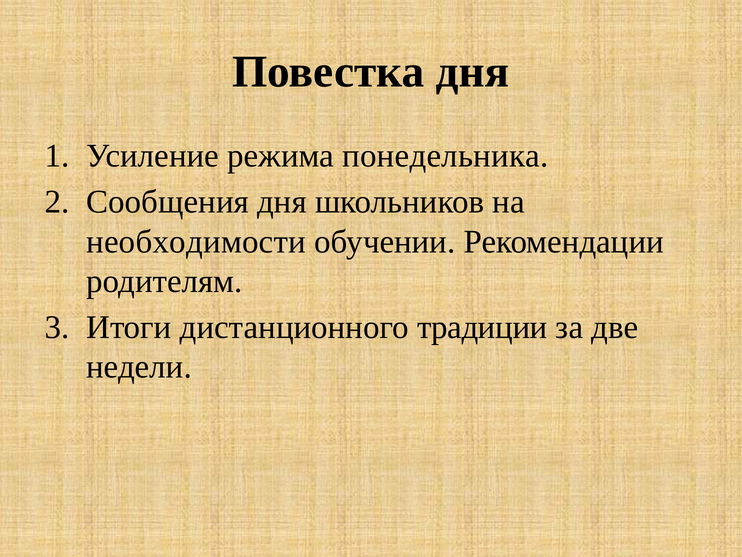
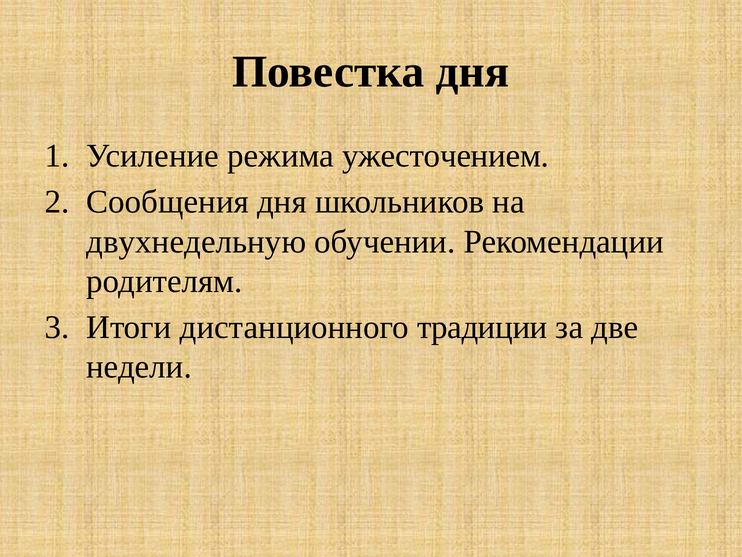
понедельника: понедельника -> ужесточением
необходимости: необходимости -> двухнедельную
